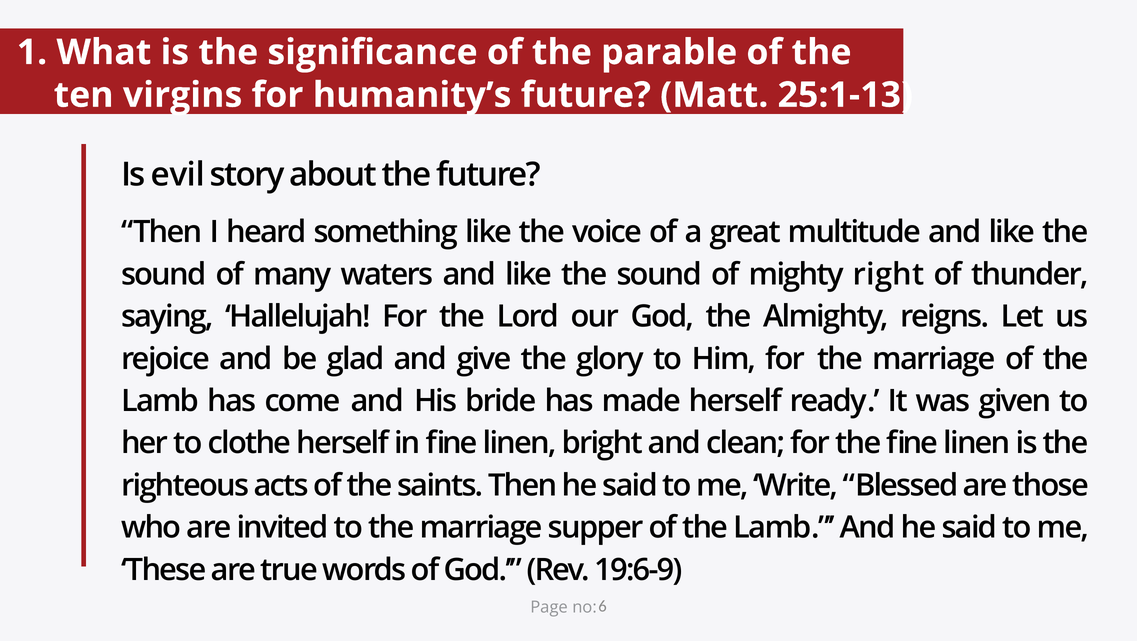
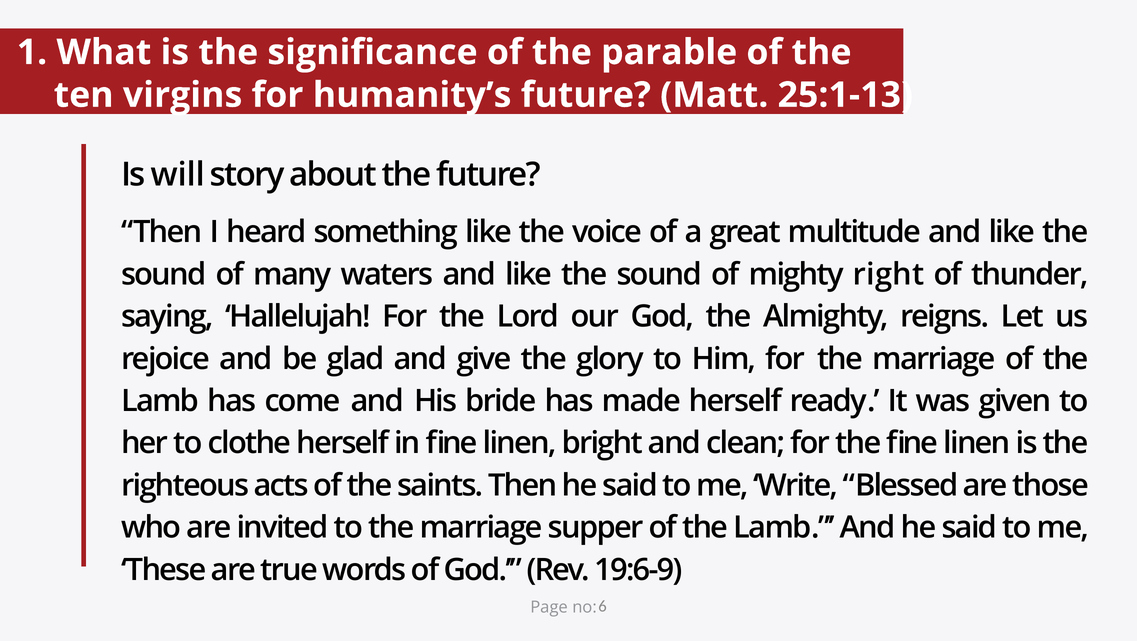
evil: evil -> will
